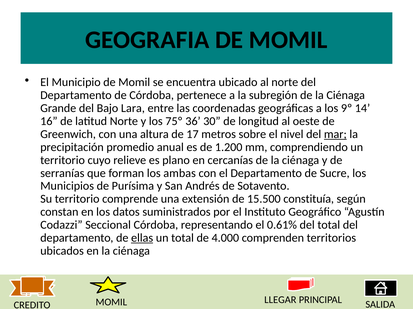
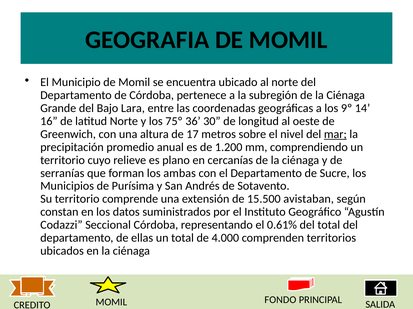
constituía: constituía -> avistaban
ellas underline: present -> none
LLEGAR: LLEGAR -> FONDO
